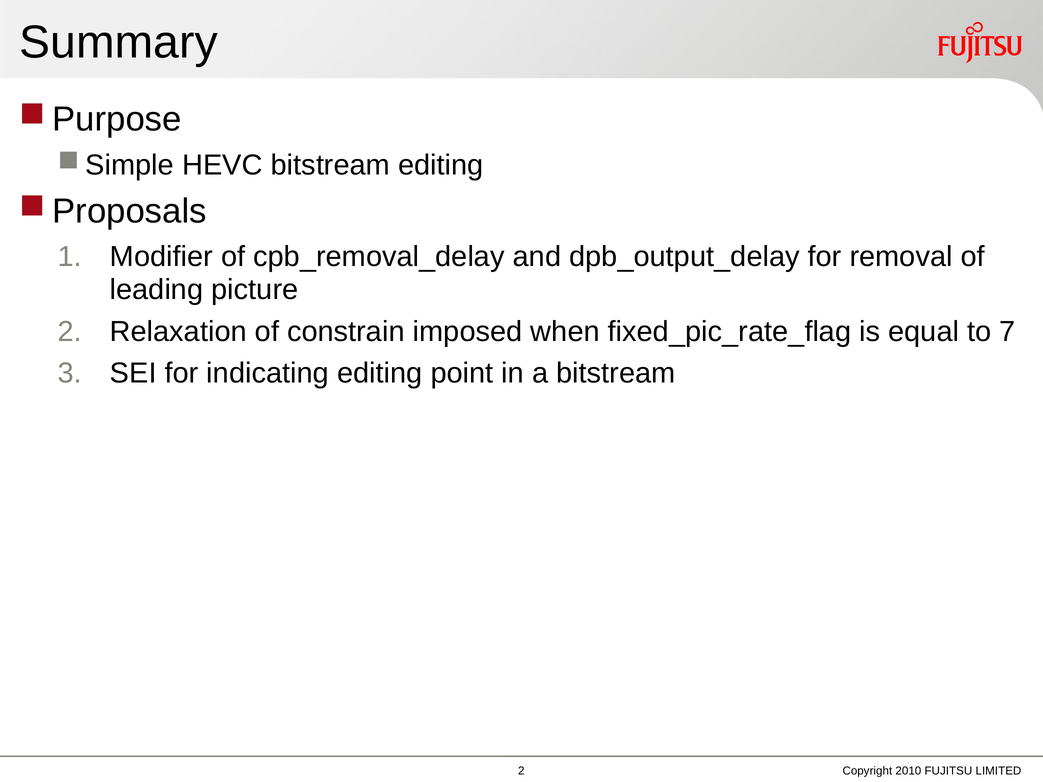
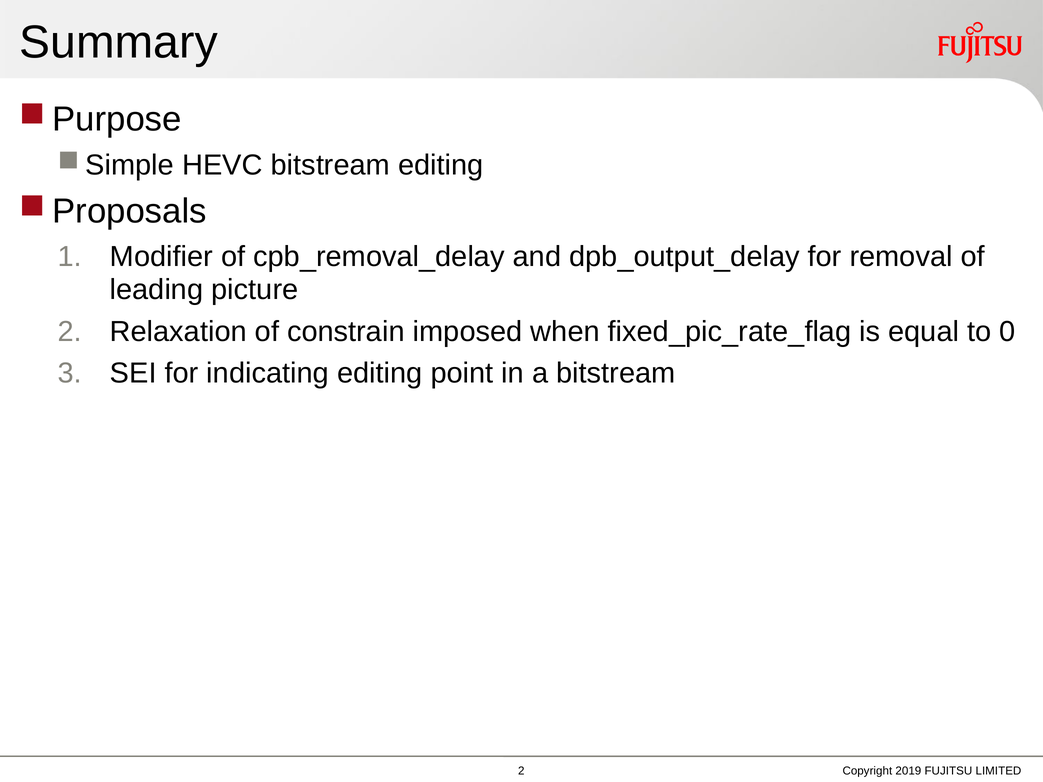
7: 7 -> 0
2010: 2010 -> 2019
